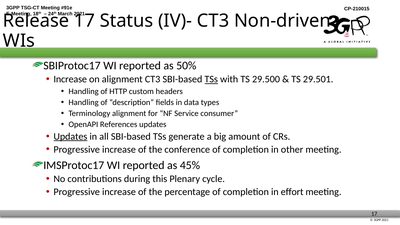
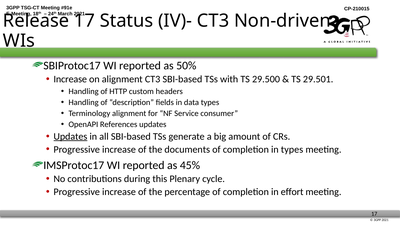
TSs at (211, 79) underline: present -> none
conference: conference -> documents
in other: other -> types
